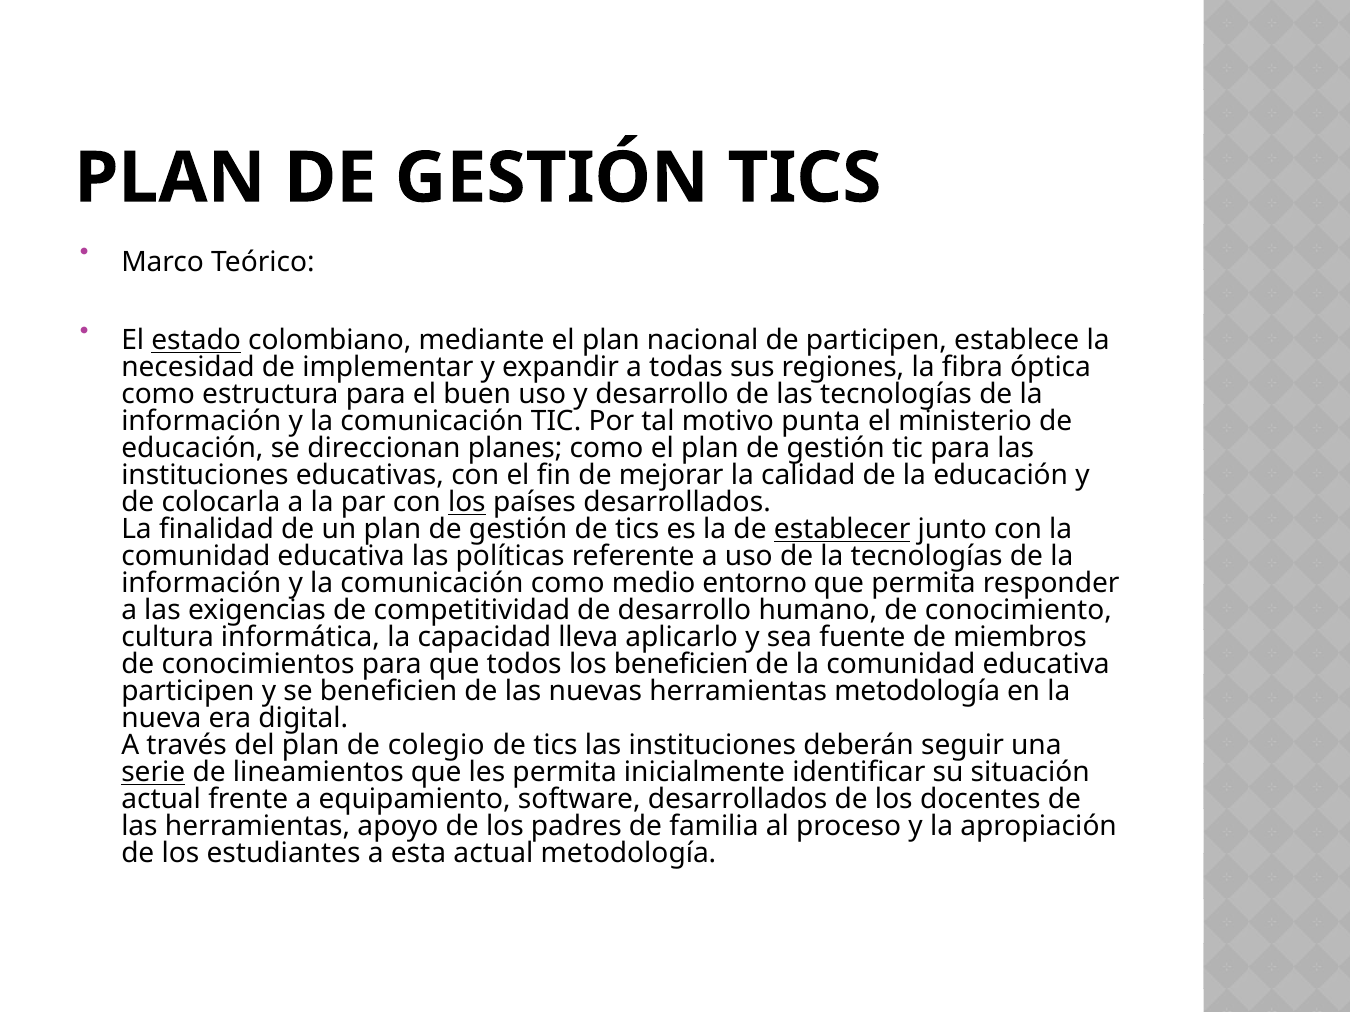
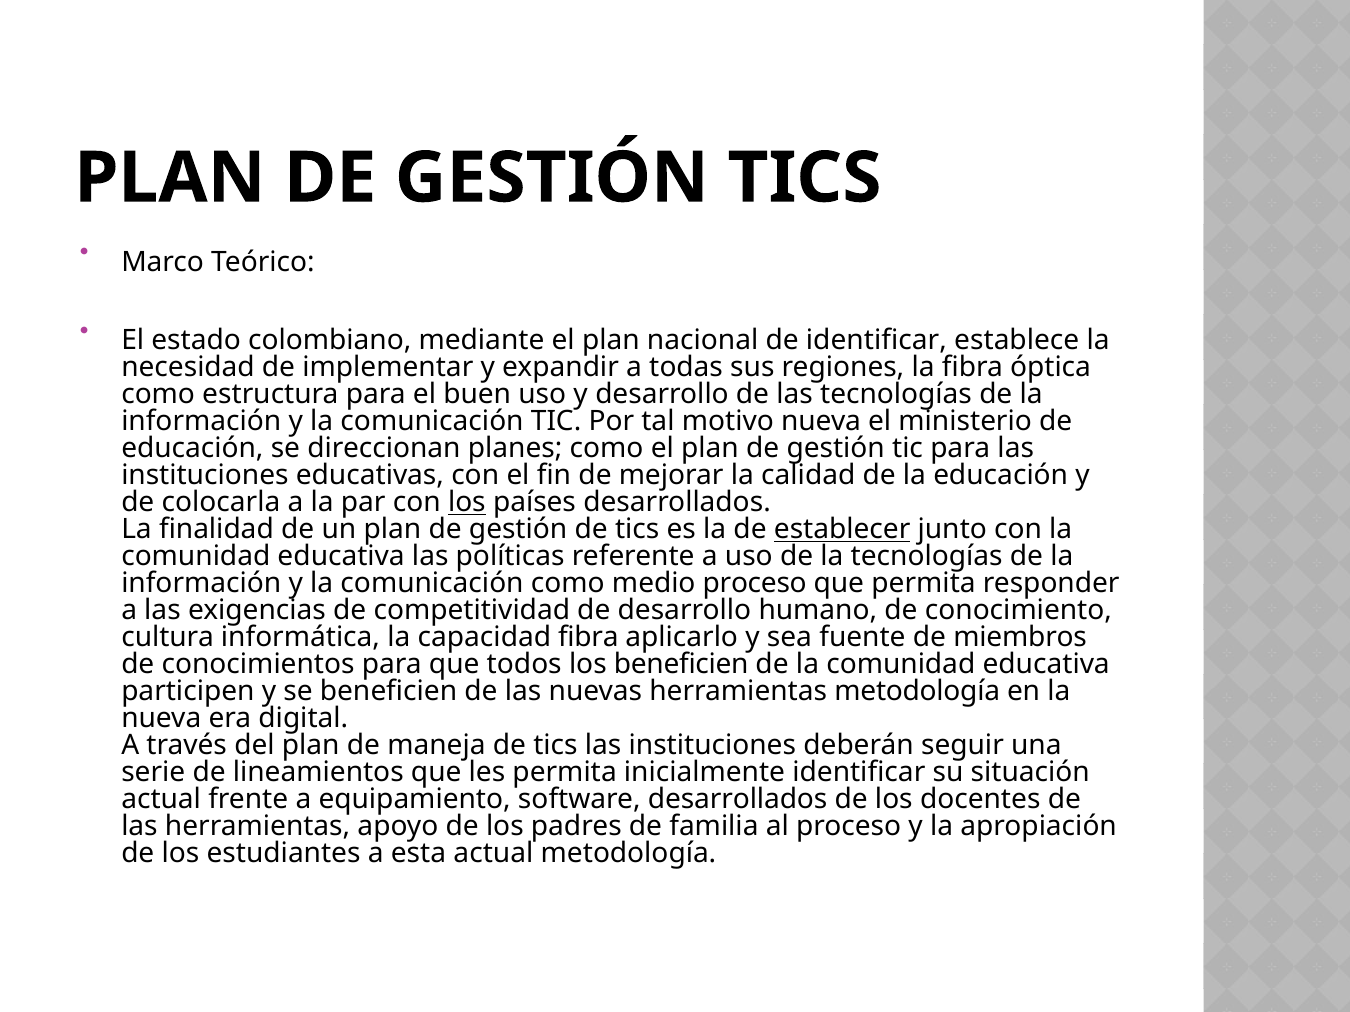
estado underline: present -> none
de participen: participen -> identificar
motivo punta: punta -> nueva
medio entorno: entorno -> proceso
capacidad lleva: lleva -> fibra
colegio: colegio -> maneja
serie underline: present -> none
